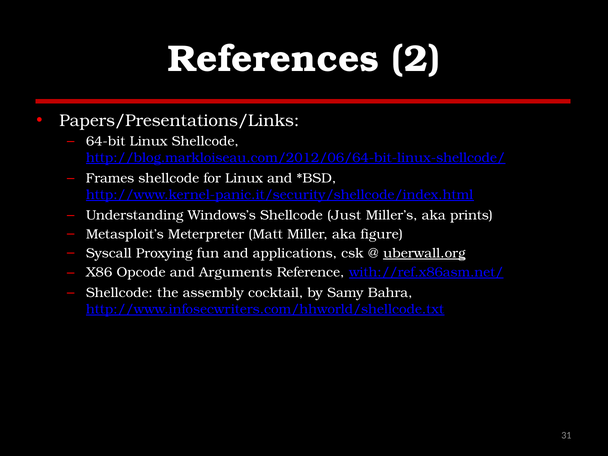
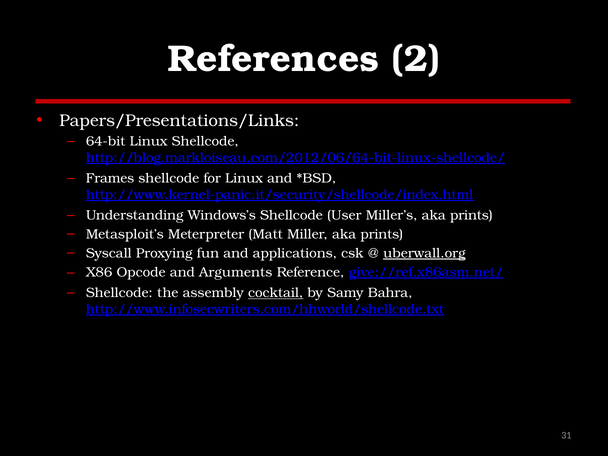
Just: Just -> User
Miller aka figure: figure -> prints
with://ref.x86asm.net/: with://ref.x86asm.net/ -> give://ref.x86asm.net/
cocktail underline: none -> present
